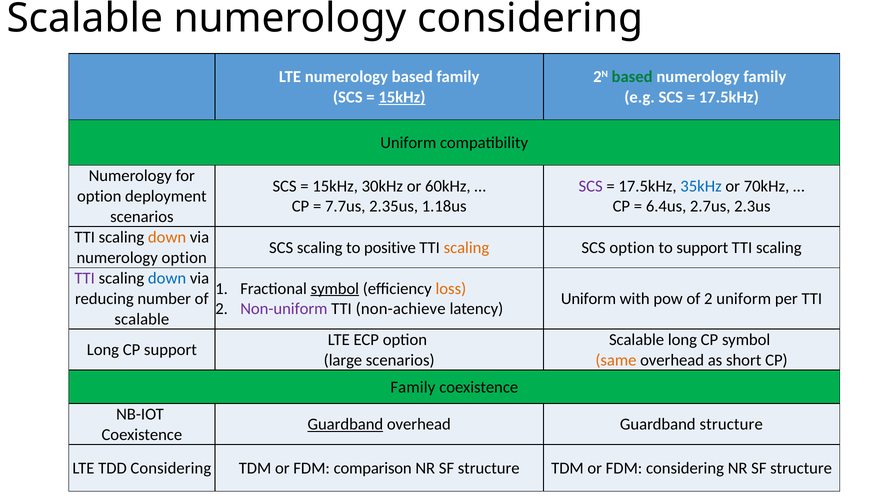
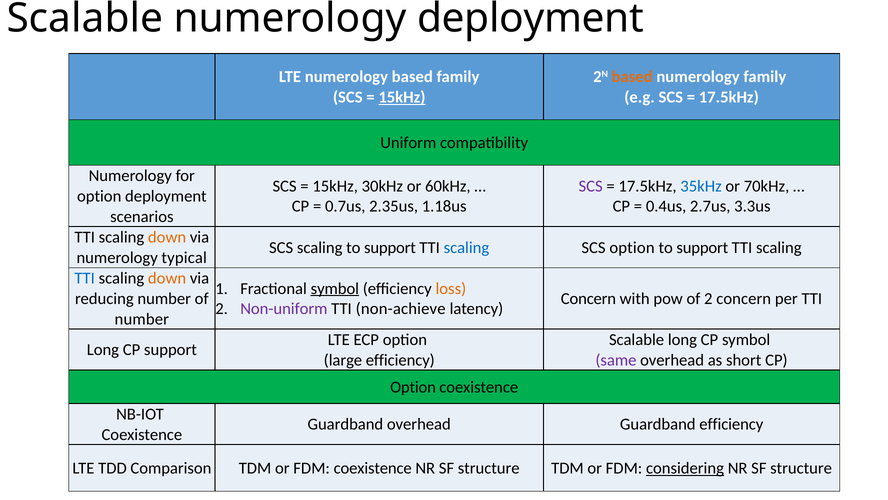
numerology considering: considering -> deployment
based at (632, 77) colour: green -> orange
7.7us: 7.7us -> 0.7us
6.4us: 6.4us -> 0.4us
2.3us: 2.3us -> 3.3us
scaling to positive: positive -> support
scaling at (466, 247) colour: orange -> blue
numerology option: option -> typical
TTI at (85, 278) colour: purple -> blue
down at (167, 278) colour: blue -> orange
Uniform at (588, 298): Uniform -> Concern
2 uniform: uniform -> concern
scalable at (142, 319): scalable -> number
large scenarios: scenarios -> efficiency
same colour: orange -> purple
Family at (413, 387): Family -> Option
Guardband at (345, 424) underline: present -> none
Guardband structure: structure -> efficiency
TDD Considering: Considering -> Comparison
FDM comparison: comparison -> coexistence
considering at (685, 468) underline: none -> present
